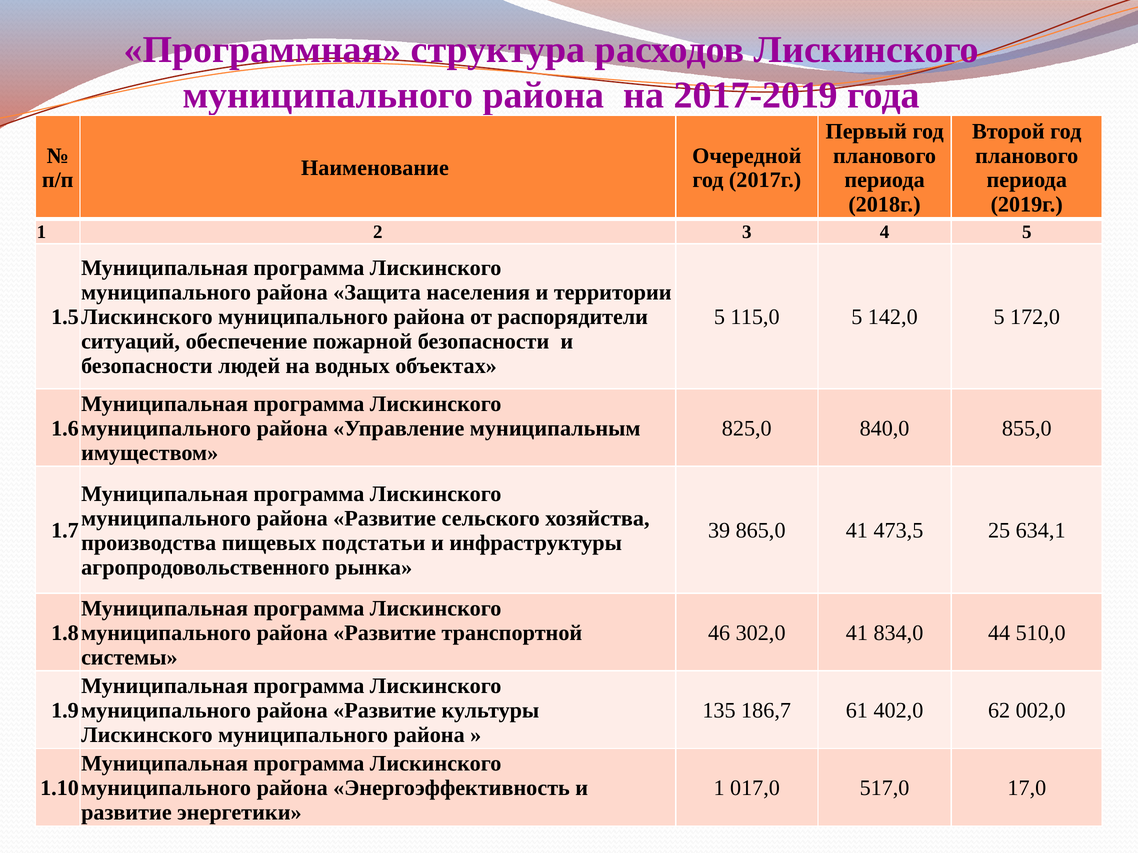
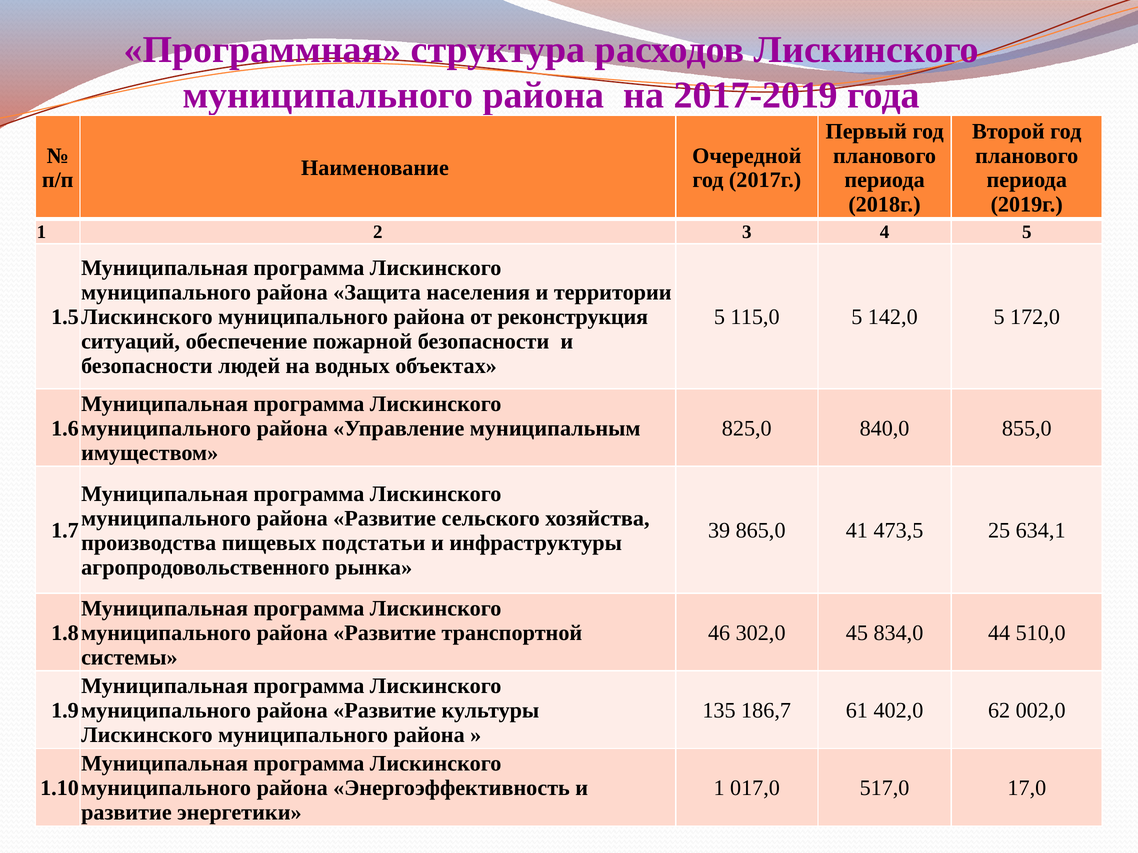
распорядители: распорядители -> реконструкция
302,0 41: 41 -> 45
